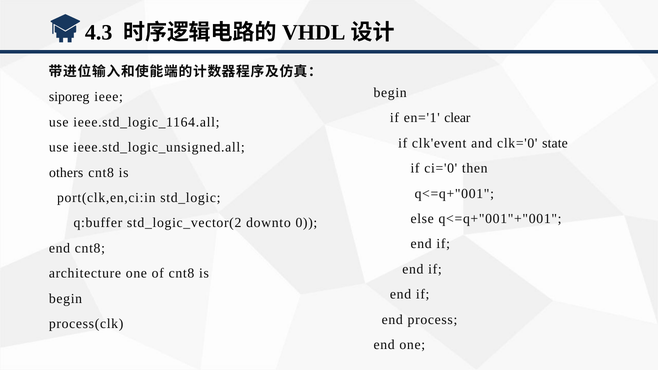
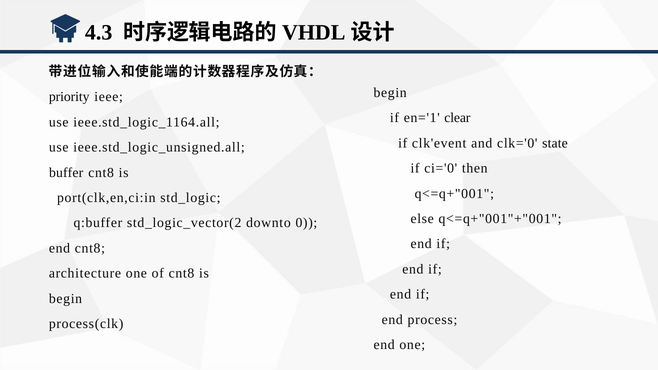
siporeg: siporeg -> priority
others: others -> buffer
